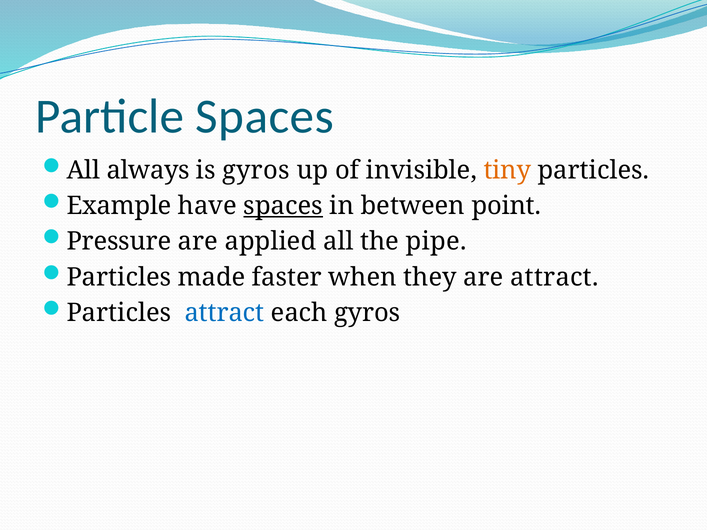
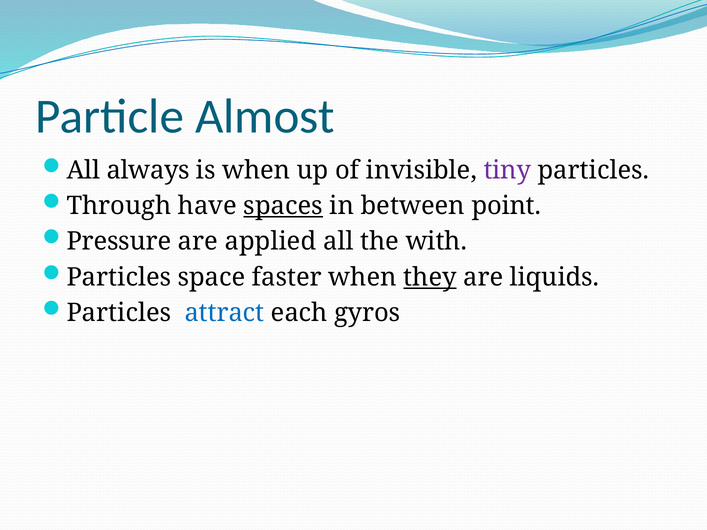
Particle Spaces: Spaces -> Almost
is gyros: gyros -> when
tiny colour: orange -> purple
Example: Example -> Through
pipe: pipe -> with
made: made -> space
they underline: none -> present
are attract: attract -> liquids
